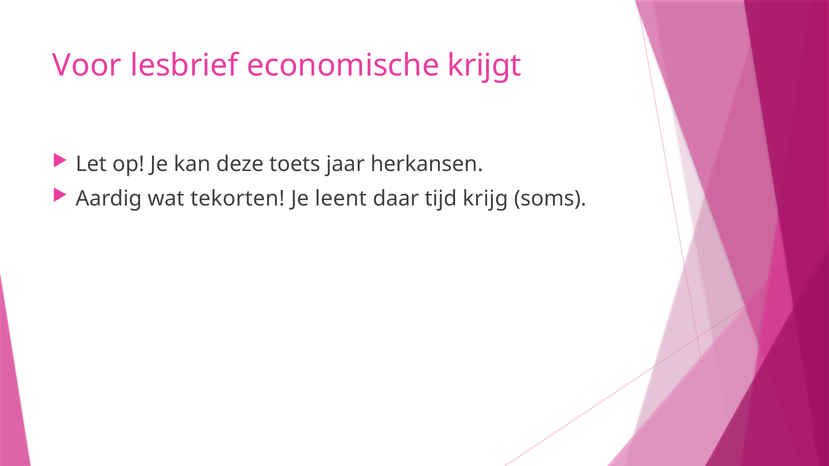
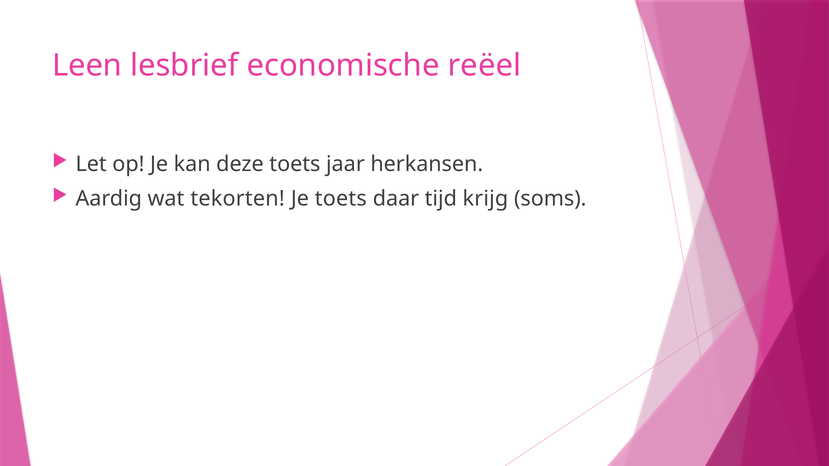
Voor: Voor -> Leen
krijgt: krijgt -> reëel
Je leent: leent -> toets
